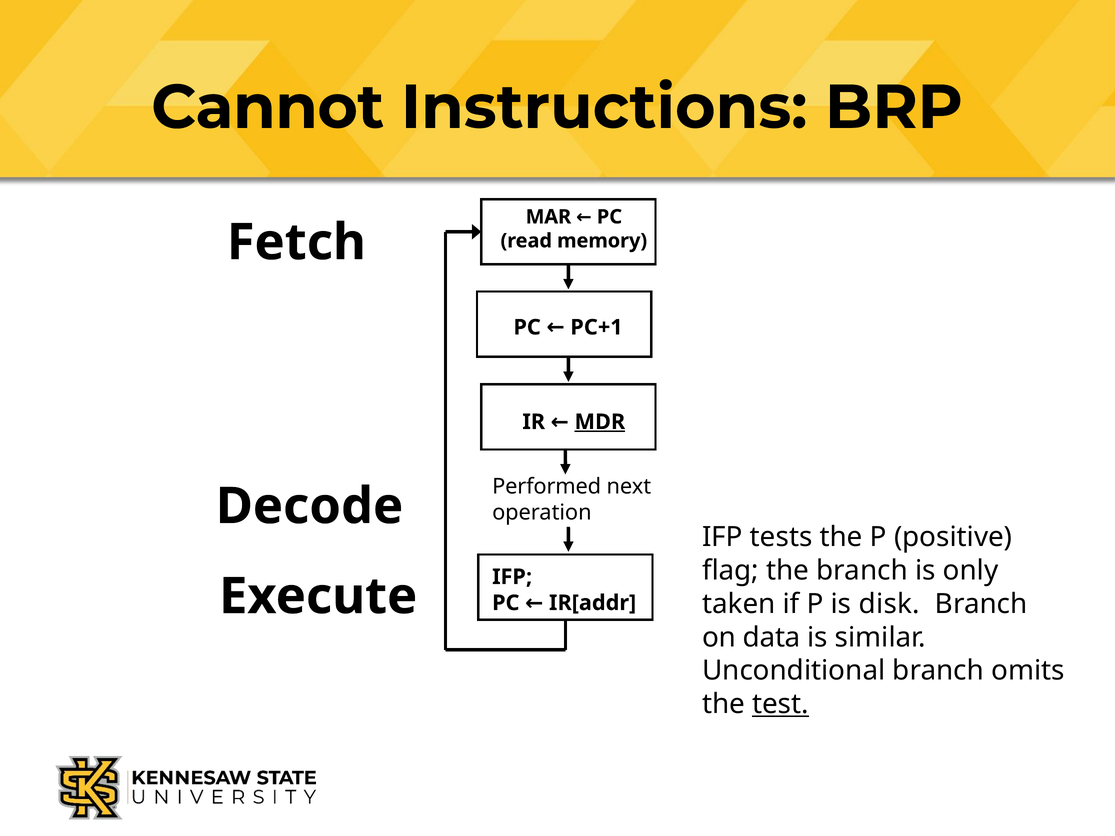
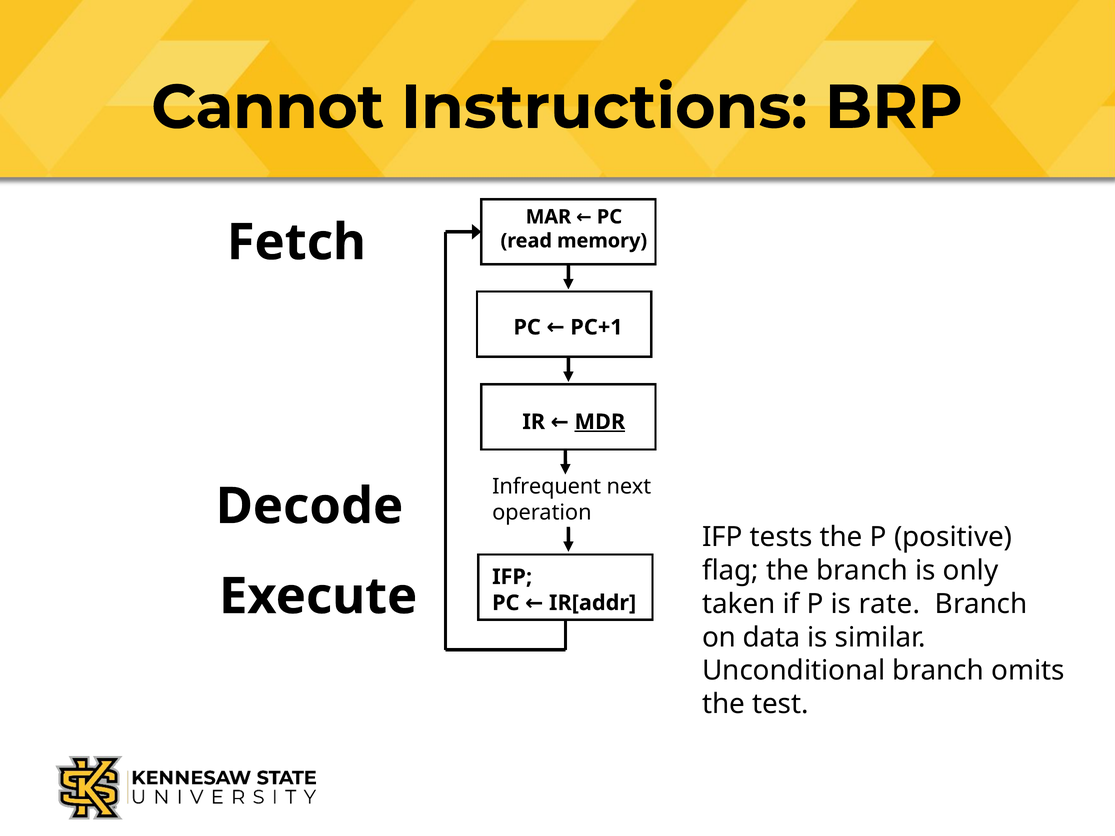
Performed: Performed -> Infrequent
disk: disk -> rate
test underline: present -> none
